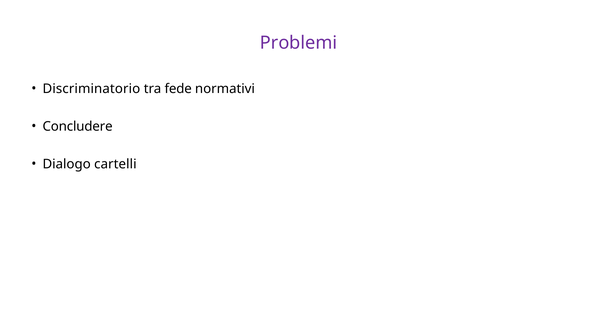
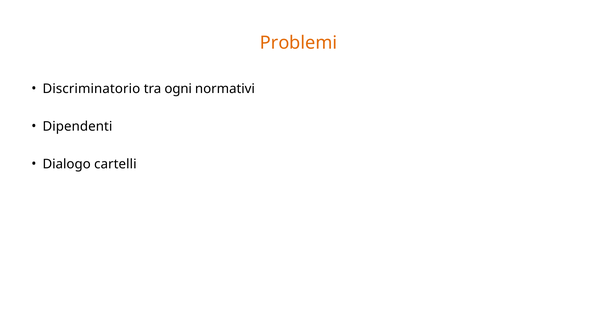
Problemi colour: purple -> orange
fede: fede -> ogni
Concludere: Concludere -> Dipendenti
